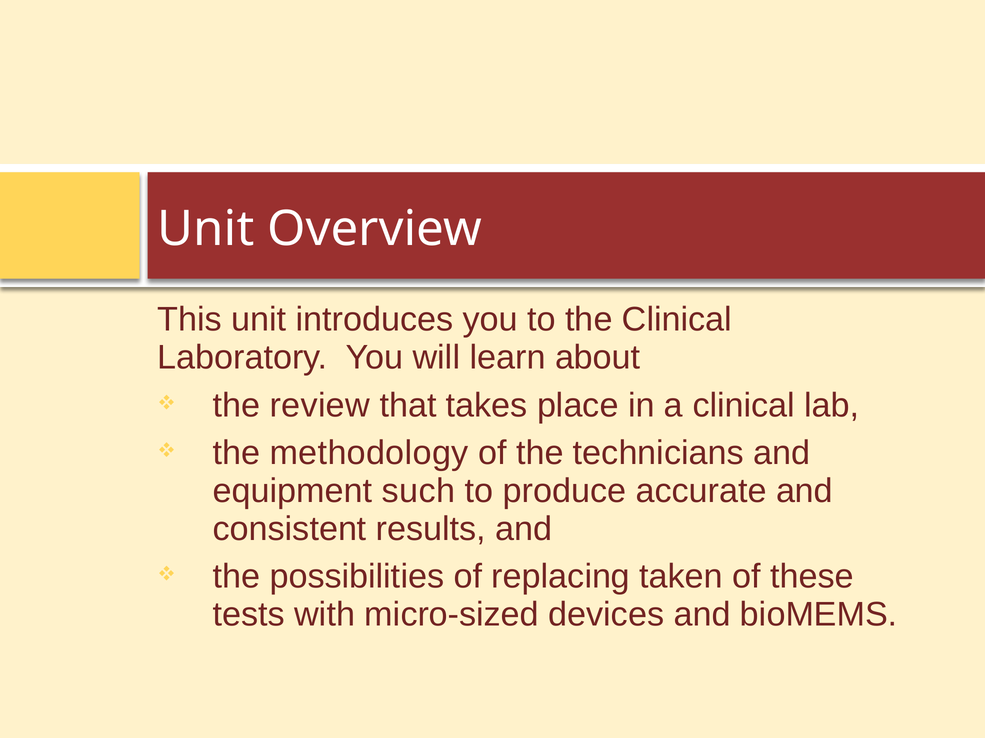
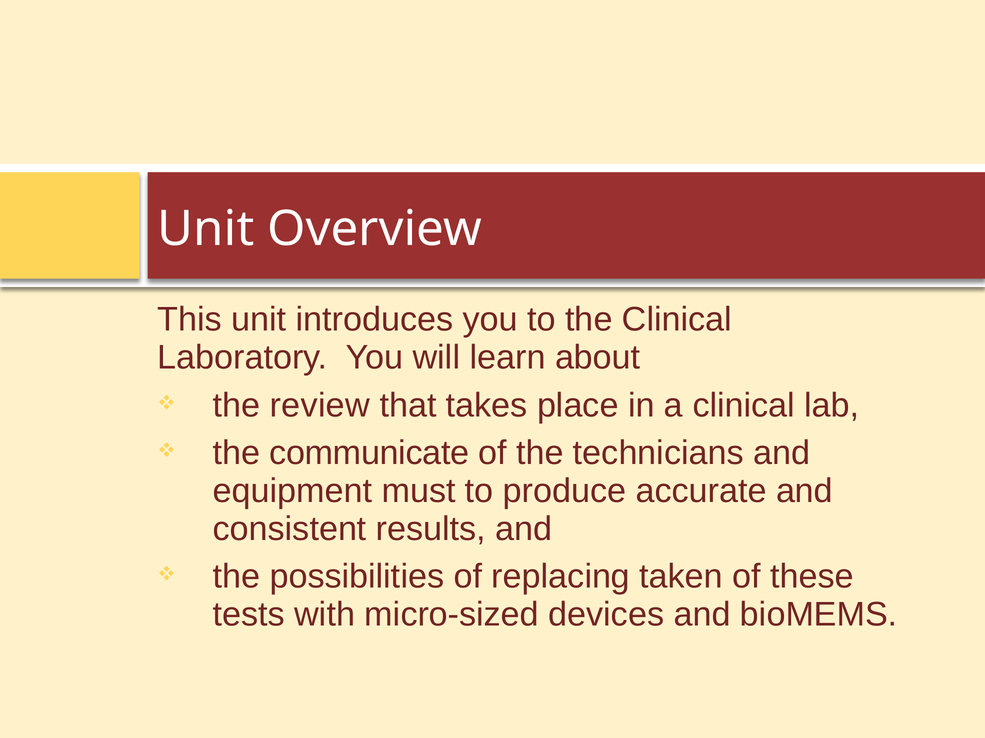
methodology: methodology -> communicate
such: such -> must
